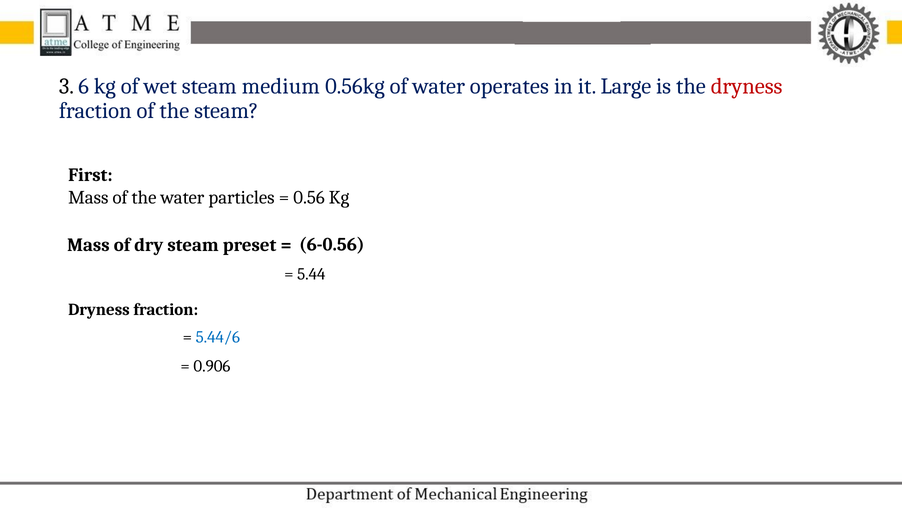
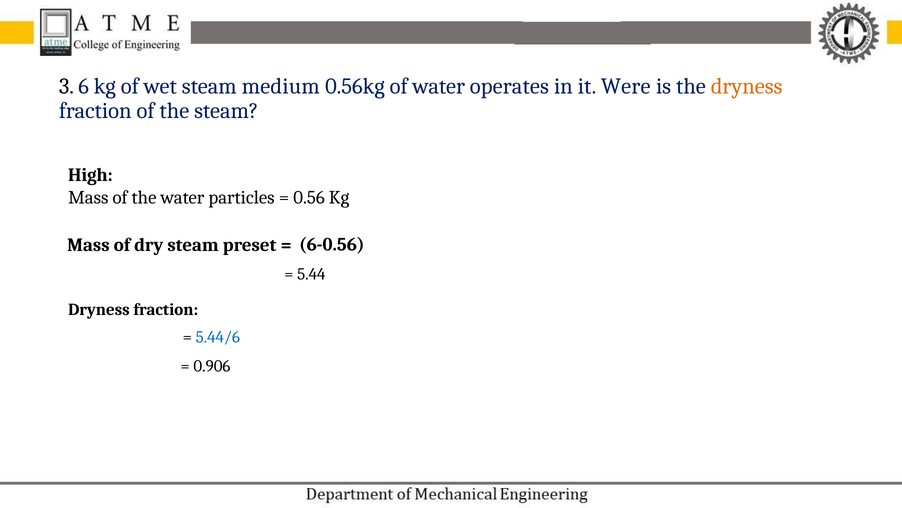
Large: Large -> Were
dryness at (747, 86) colour: red -> orange
First: First -> High
